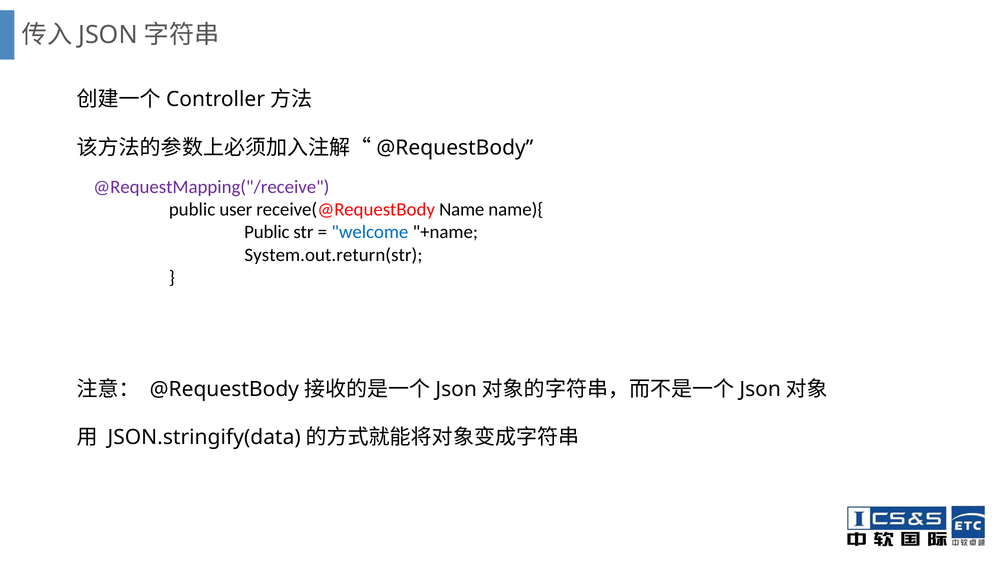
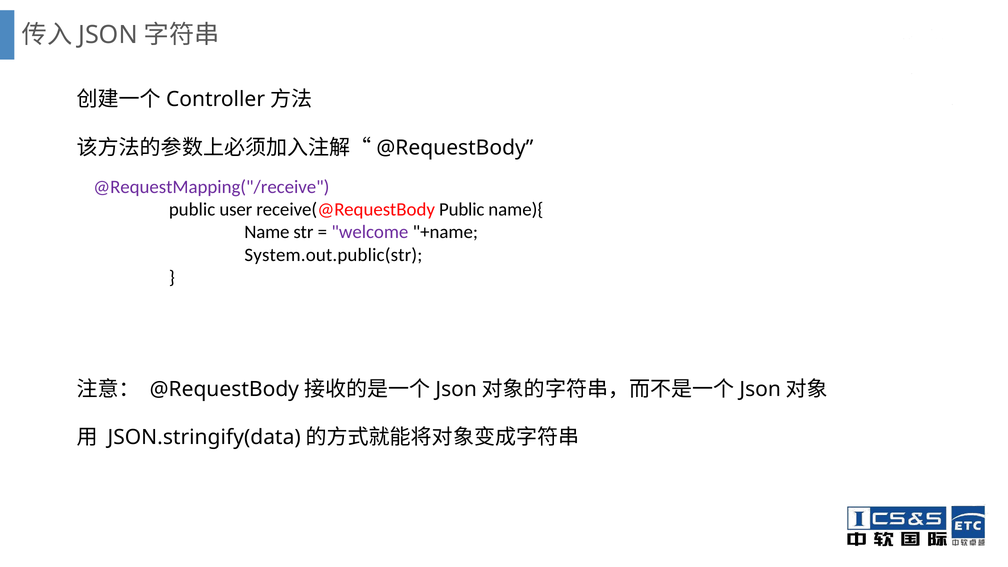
receive(@RequestBody Name: Name -> Public
Public at (267, 232): Public -> Name
welcome colour: blue -> purple
System.out.return(str: System.out.return(str -> System.out.public(str
